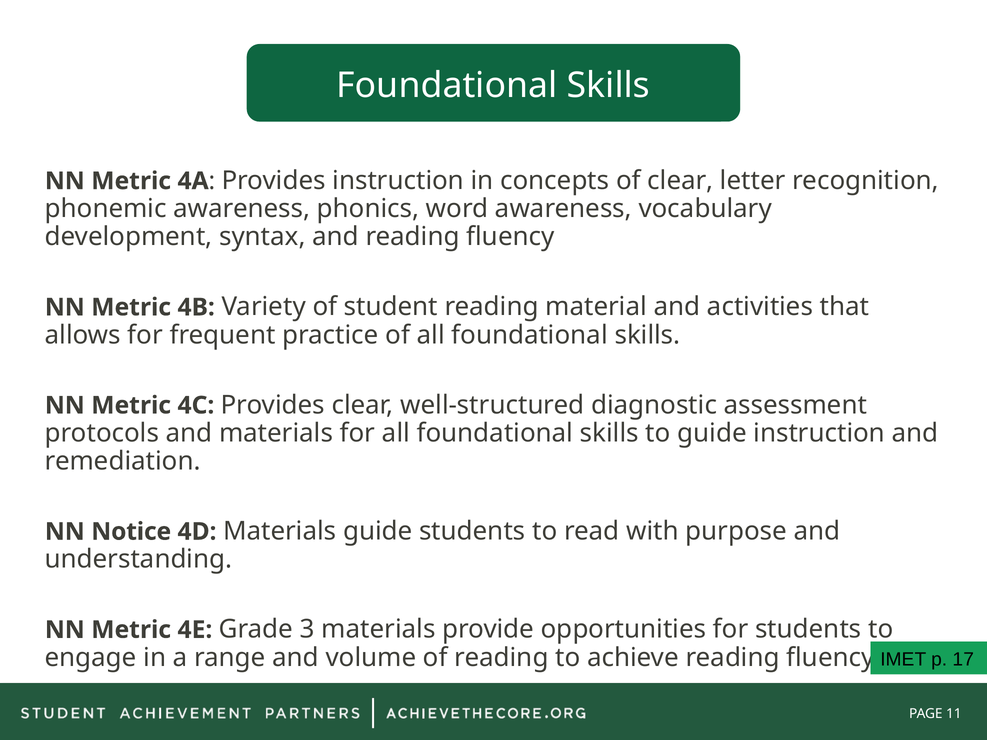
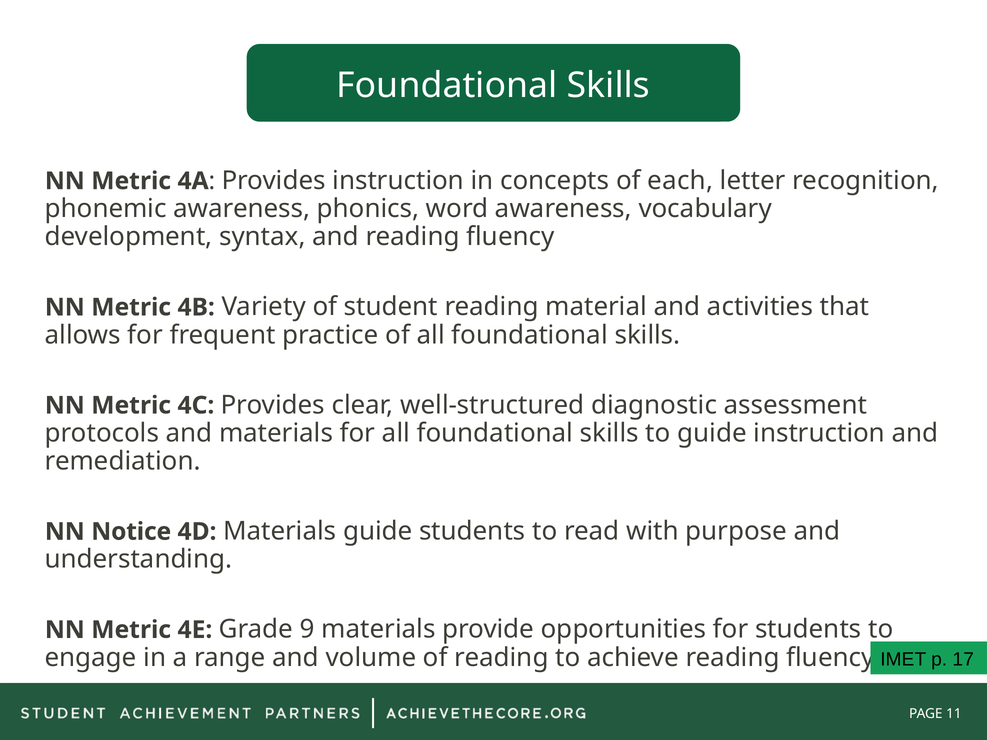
of clear: clear -> each
3: 3 -> 9
